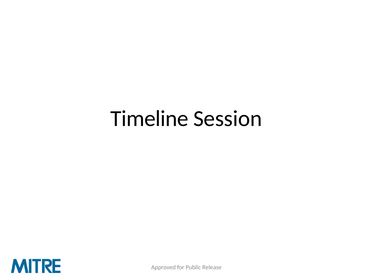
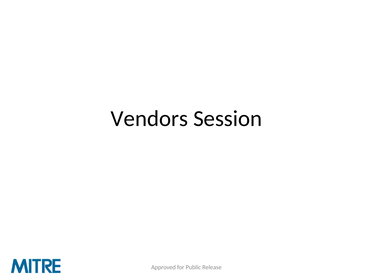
Timeline: Timeline -> Vendors
